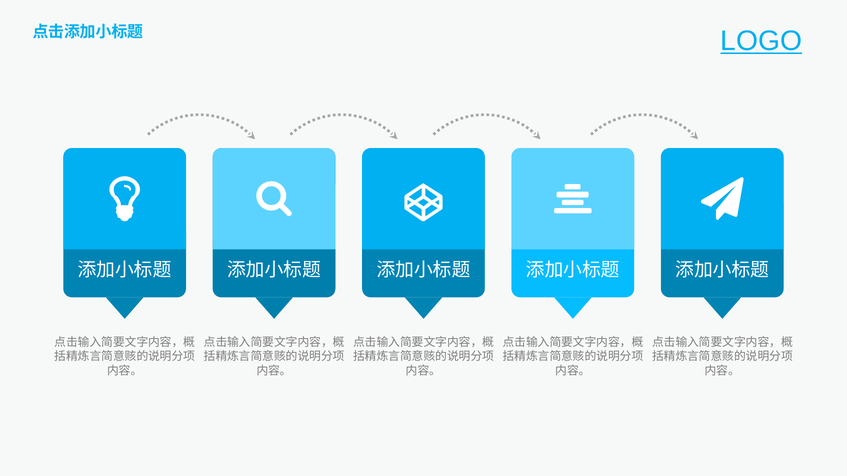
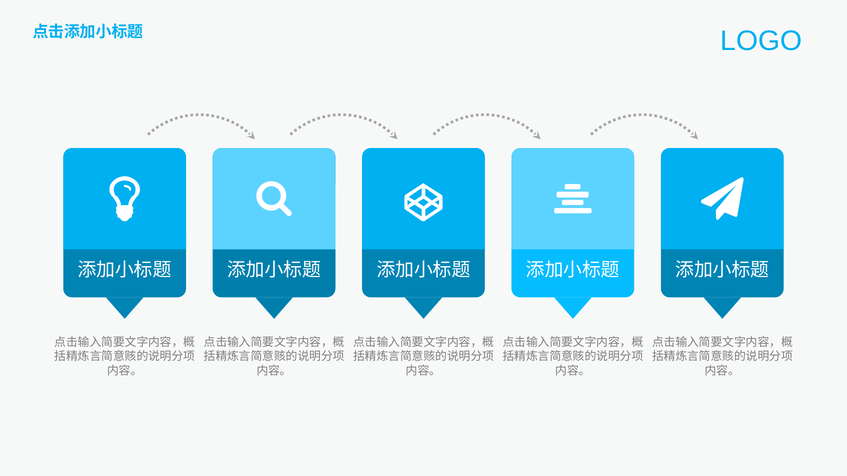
LOGO underline: present -> none
